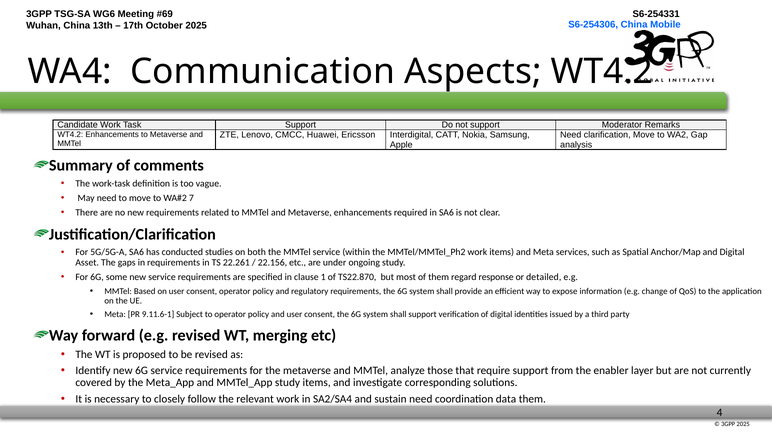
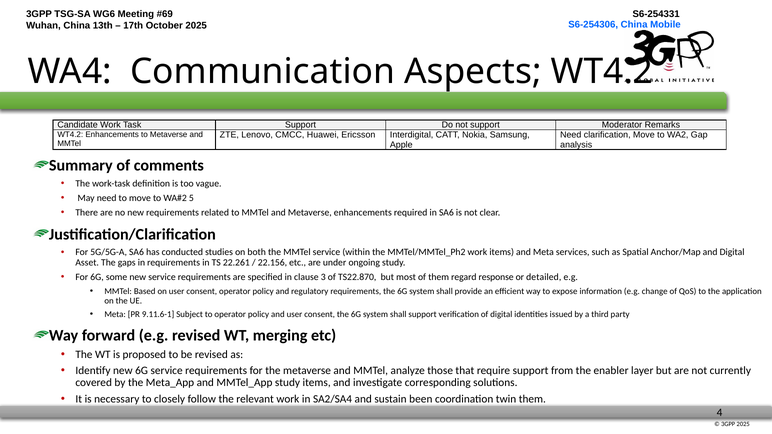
7: 7 -> 5
1: 1 -> 3
sustain need: need -> been
data: data -> twin
